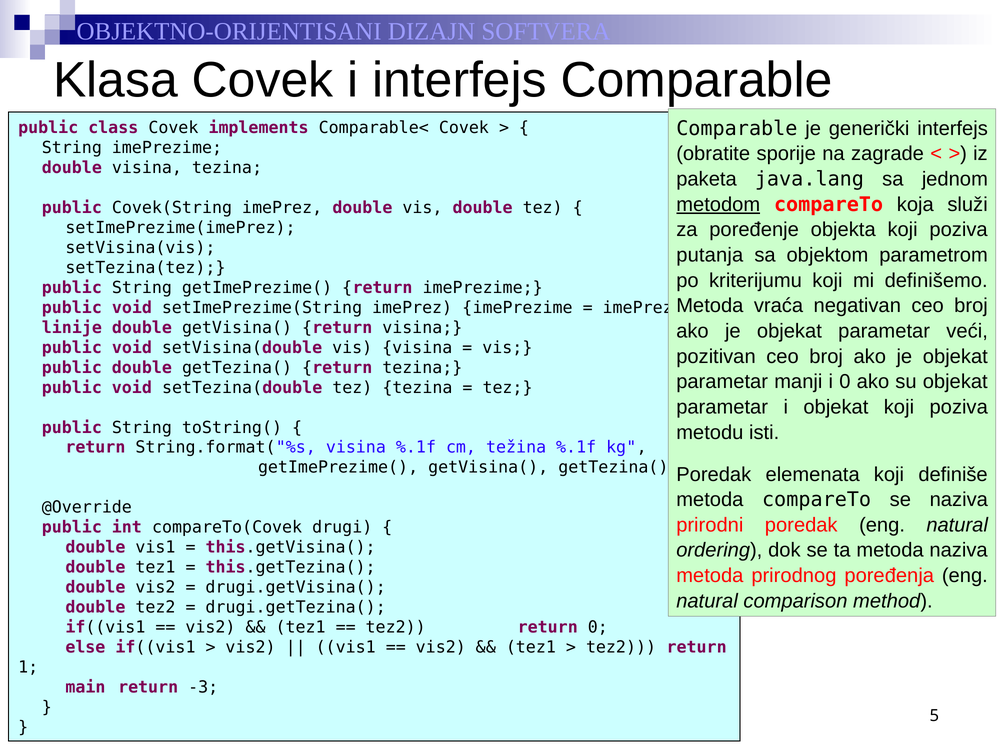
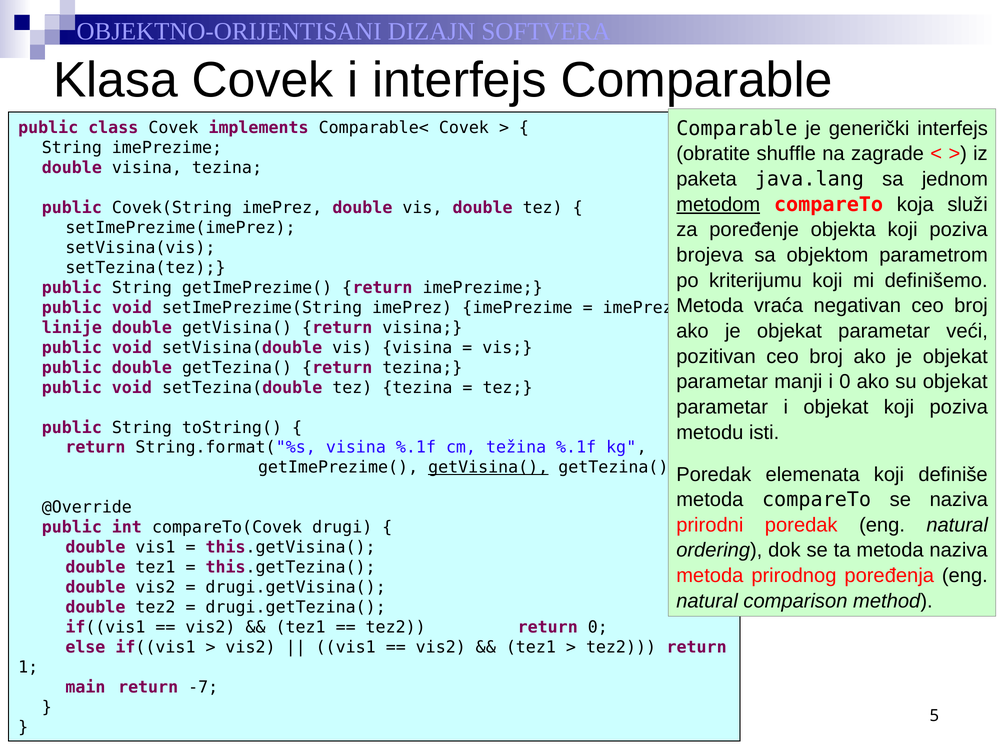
sporije: sporije -> shuffle
putanja: putanja -> brojeva
getVisina( at (488, 468) underline: none -> present
-3: -3 -> -7
